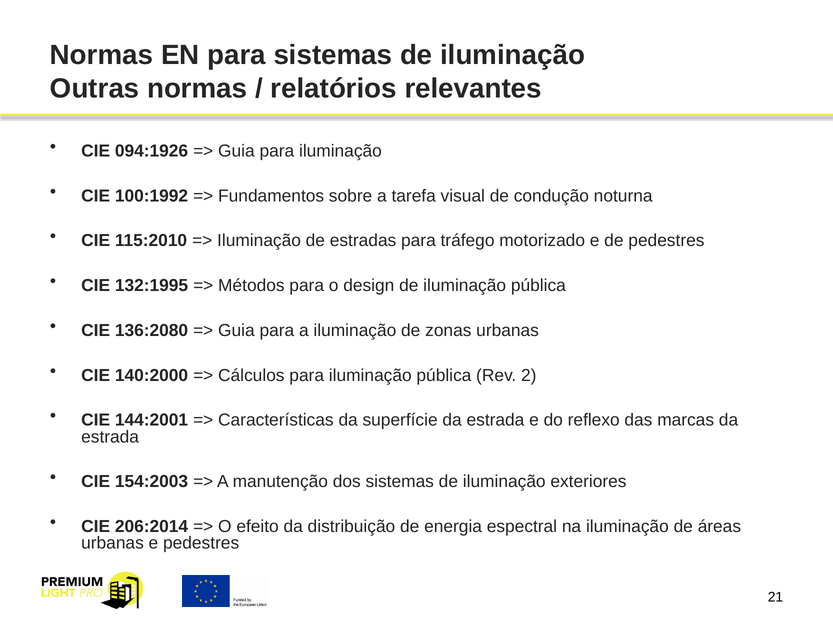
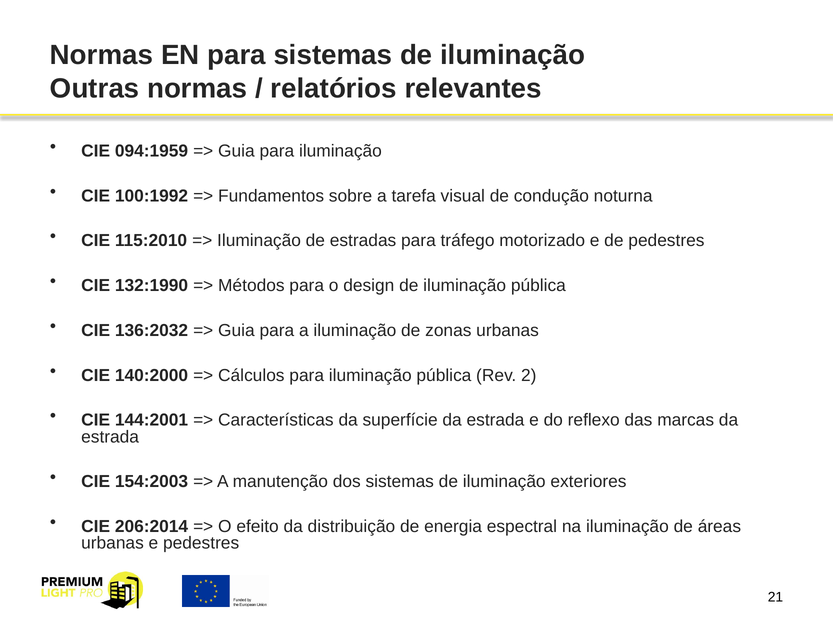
094:1926: 094:1926 -> 094:1959
132:1995: 132:1995 -> 132:1990
136:2080: 136:2080 -> 136:2032
